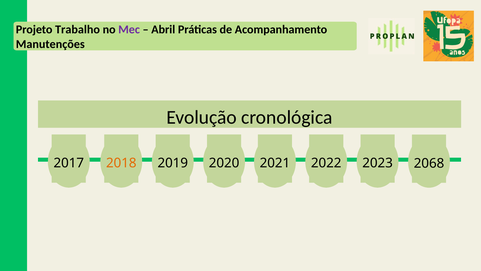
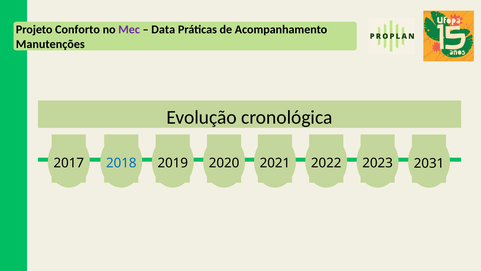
Trabalho: Trabalho -> Conforto
Abril: Abril -> Data
2018 colour: orange -> blue
2068: 2068 -> 2031
